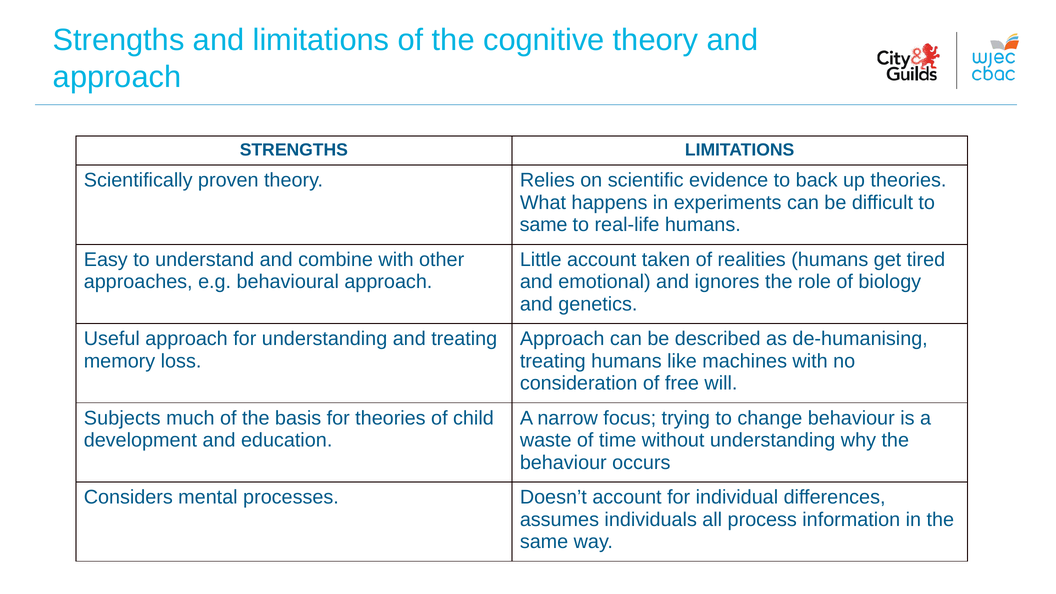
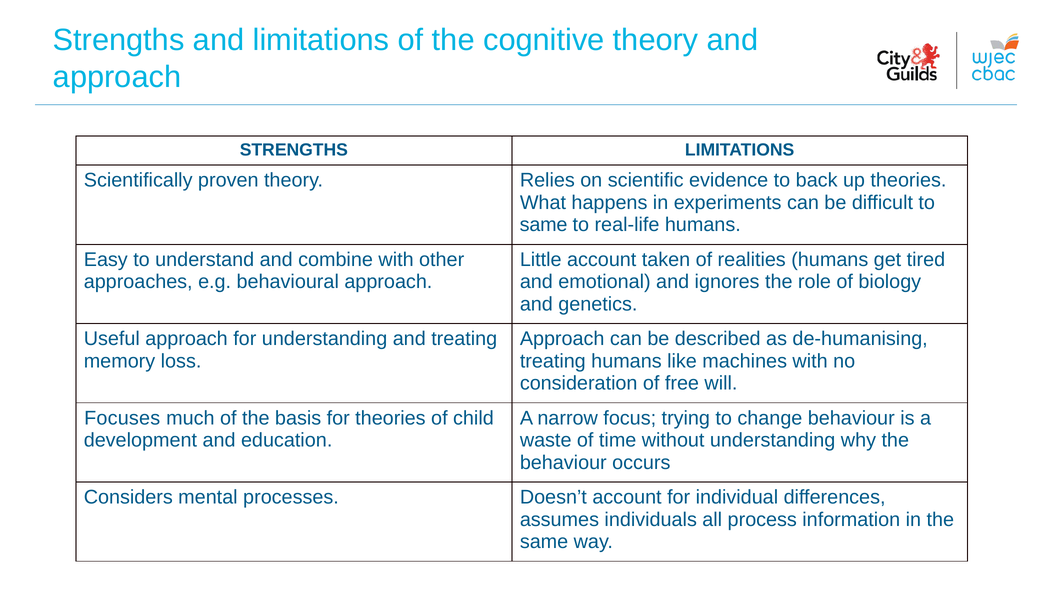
Subjects: Subjects -> Focuses
